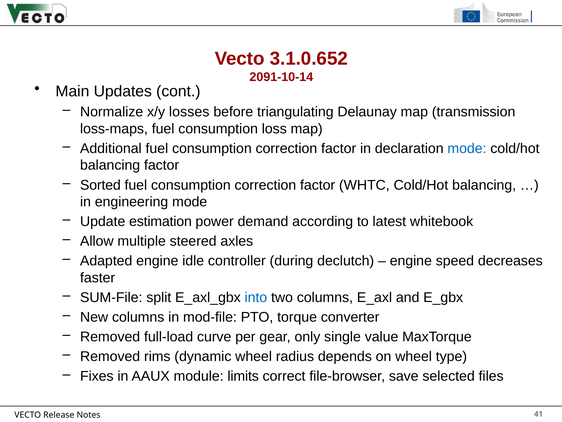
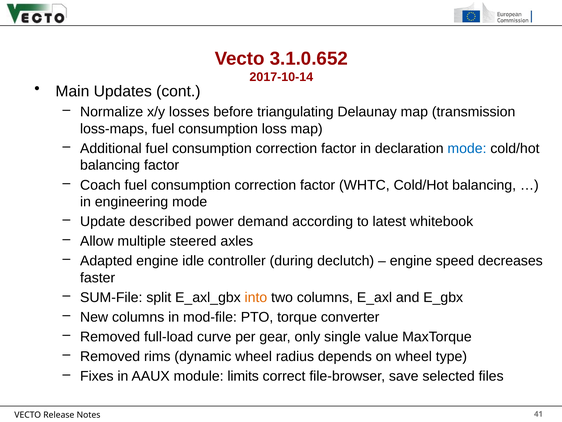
2091-10-14: 2091-10-14 -> 2017-10-14
Sorted: Sorted -> Coach
estimation: estimation -> described
into colour: blue -> orange
